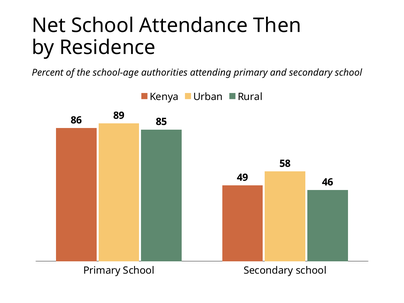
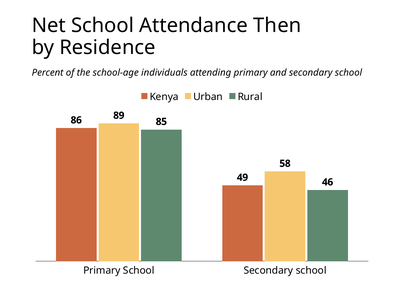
authorities: authorities -> individuals
